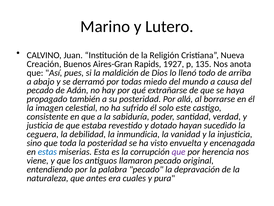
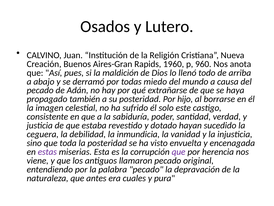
Marino: Marino -> Osados
1927: 1927 -> 1960
135: 135 -> 960
allá: allá -> hijo
estas colour: blue -> purple
